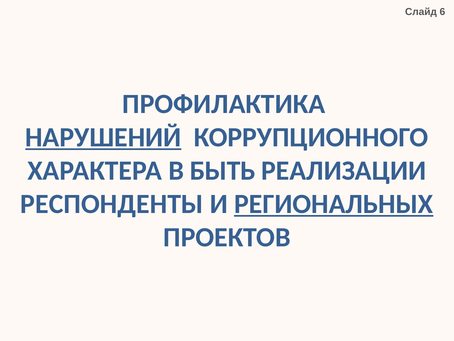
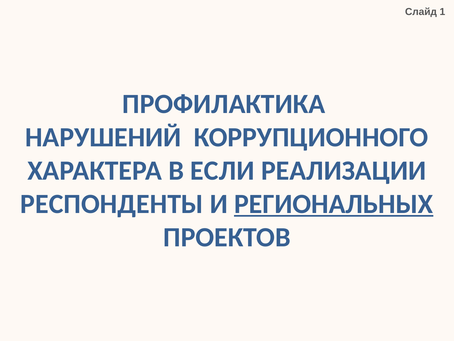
6: 6 -> 1
НАРУШЕНИЙ underline: present -> none
БЫТЬ: БЫТЬ -> ЕСЛИ
